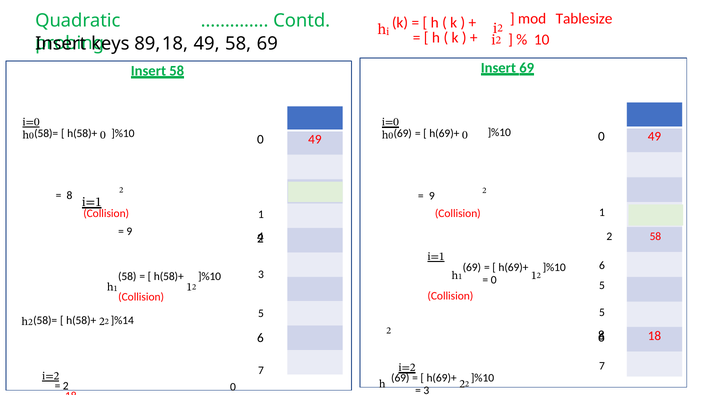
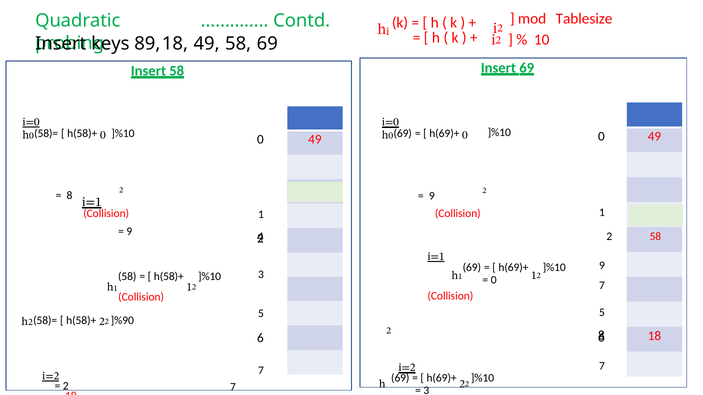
]%10 6: 6 -> 9
0 5: 5 -> 7
]%14: ]%14 -> ]%90
0 at (233, 387): 0 -> 7
